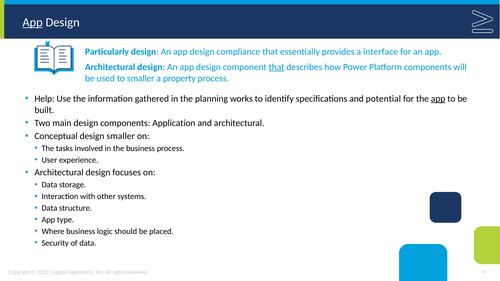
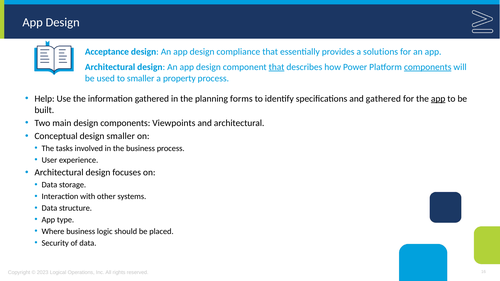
App at (33, 22) underline: present -> none
Particularly: Particularly -> Acceptance
interface: interface -> solutions
components at (428, 67) underline: none -> present
works: works -> forms
and potential: potential -> gathered
Application: Application -> Viewpoints
